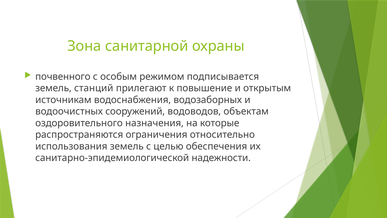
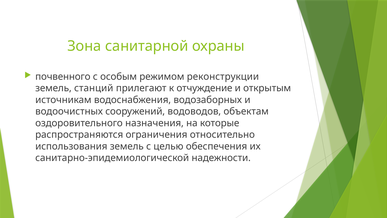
подписывается: подписывается -> реконструкции
повышение: повышение -> отчуждение
